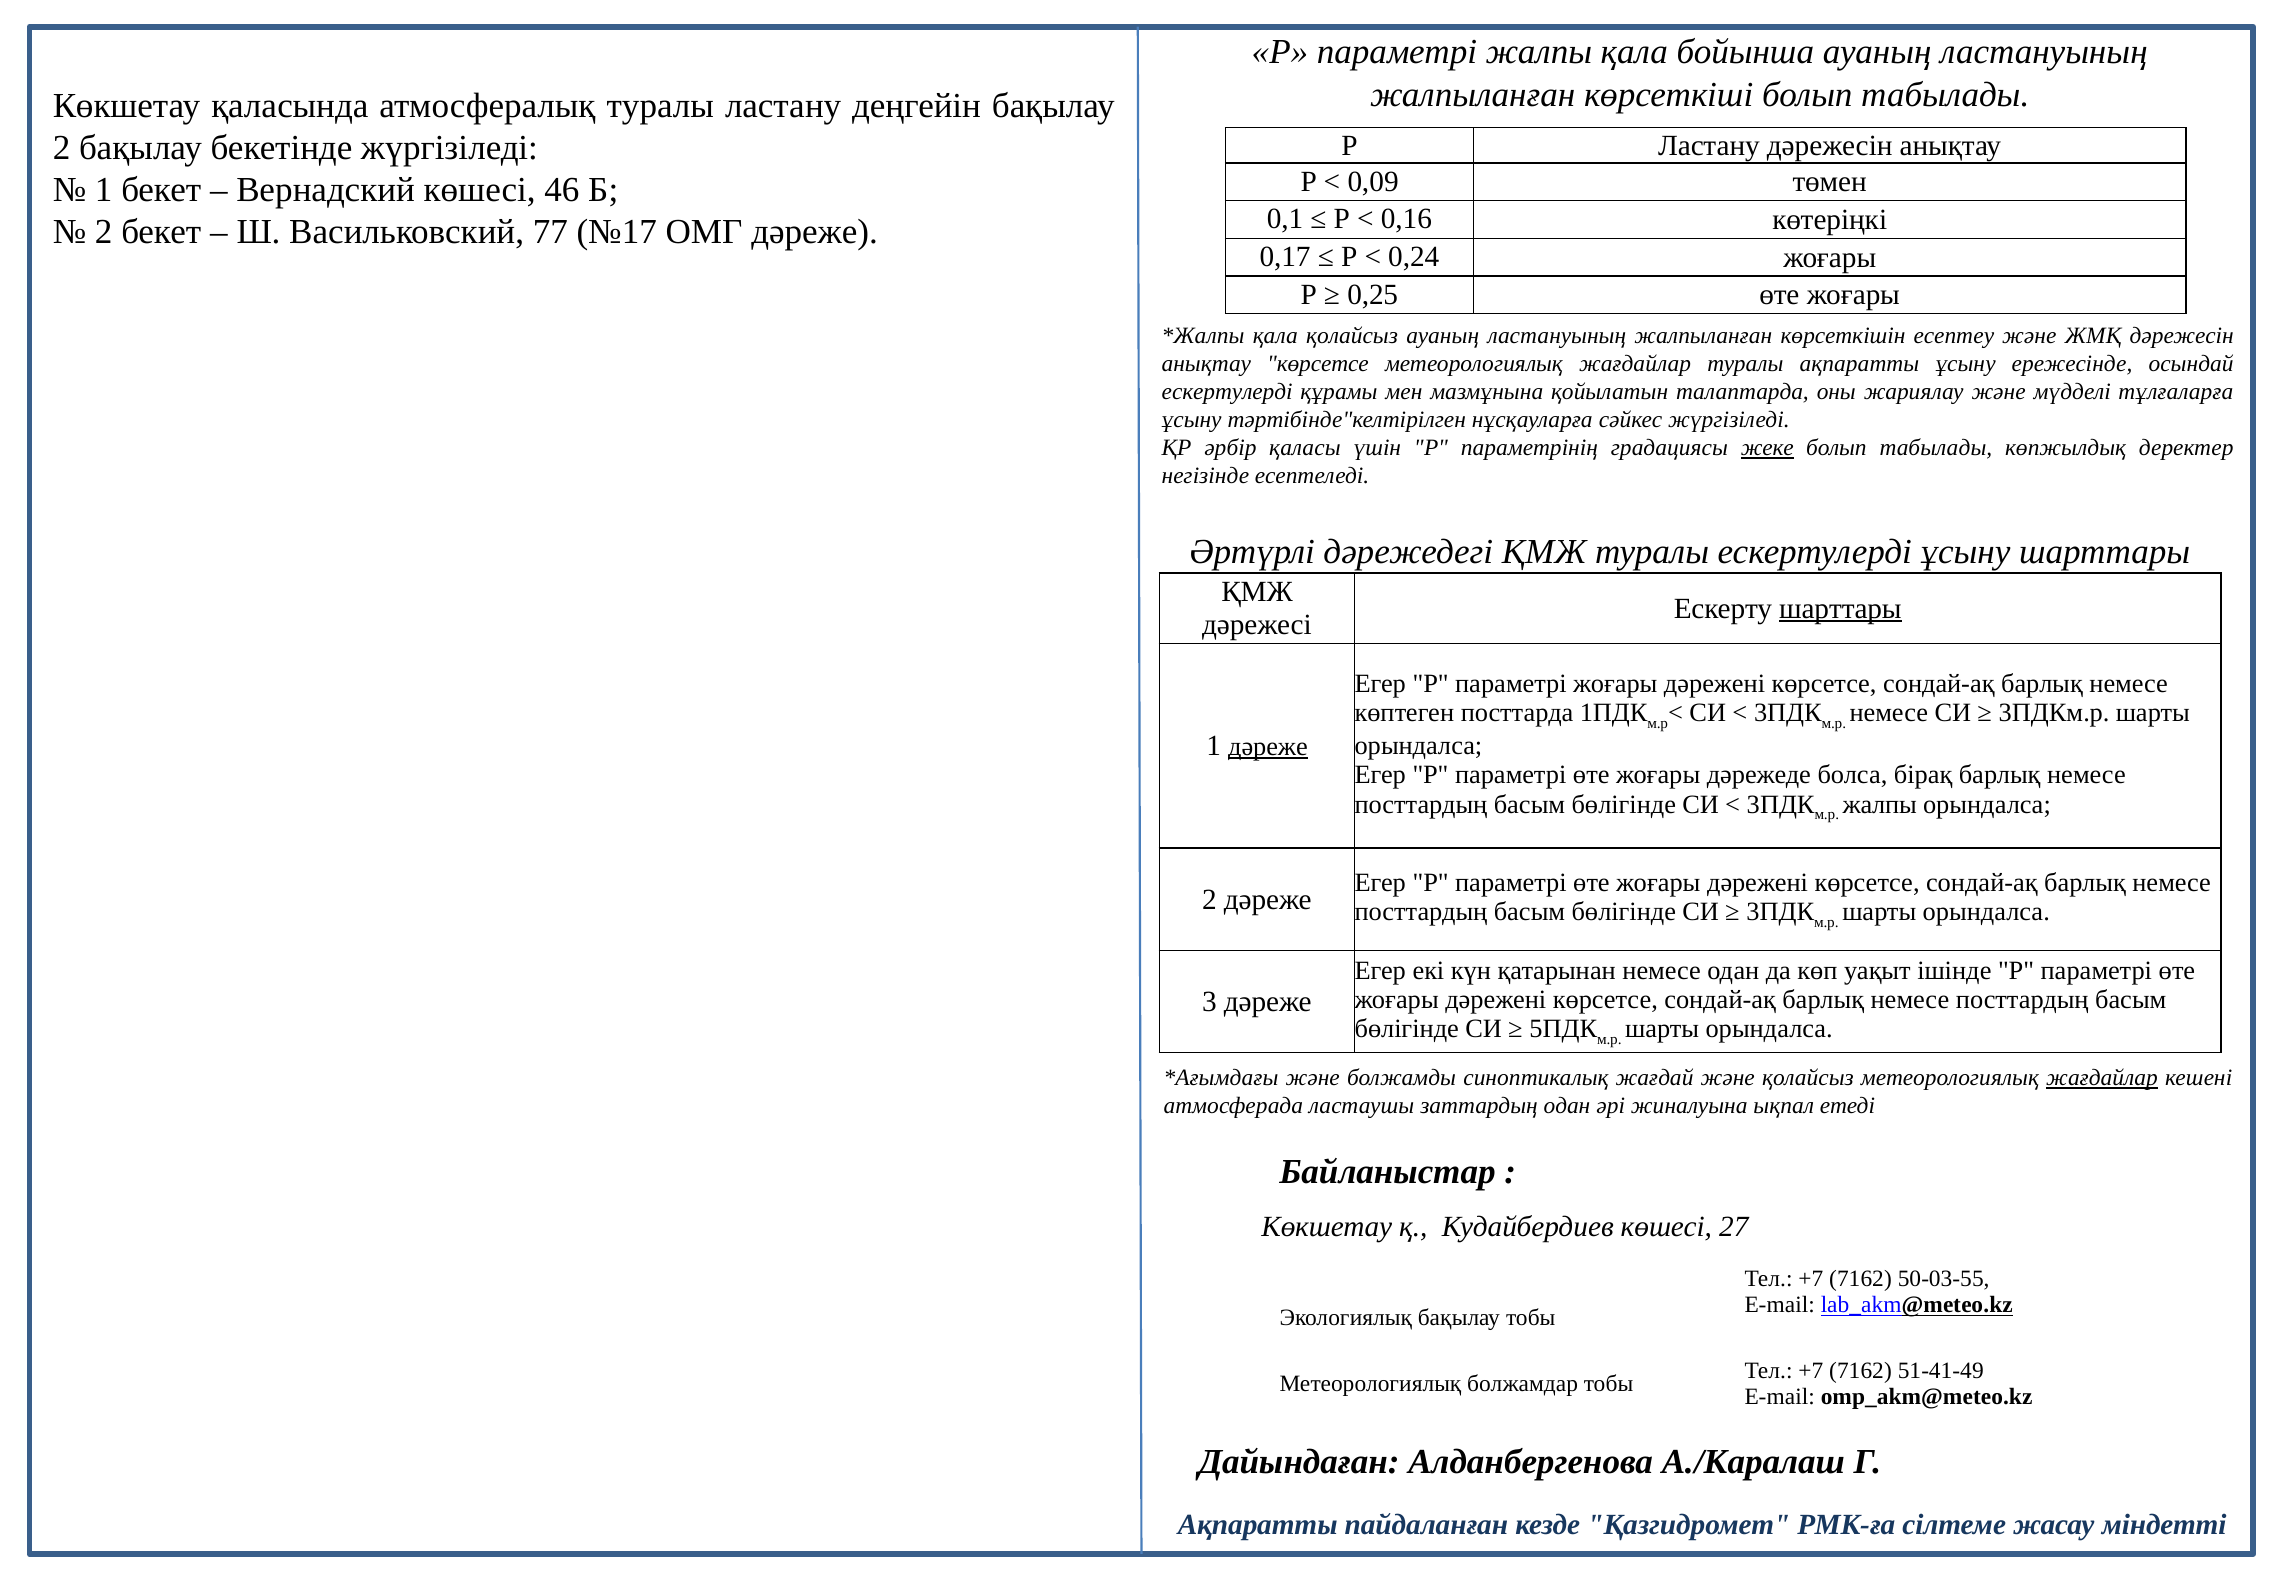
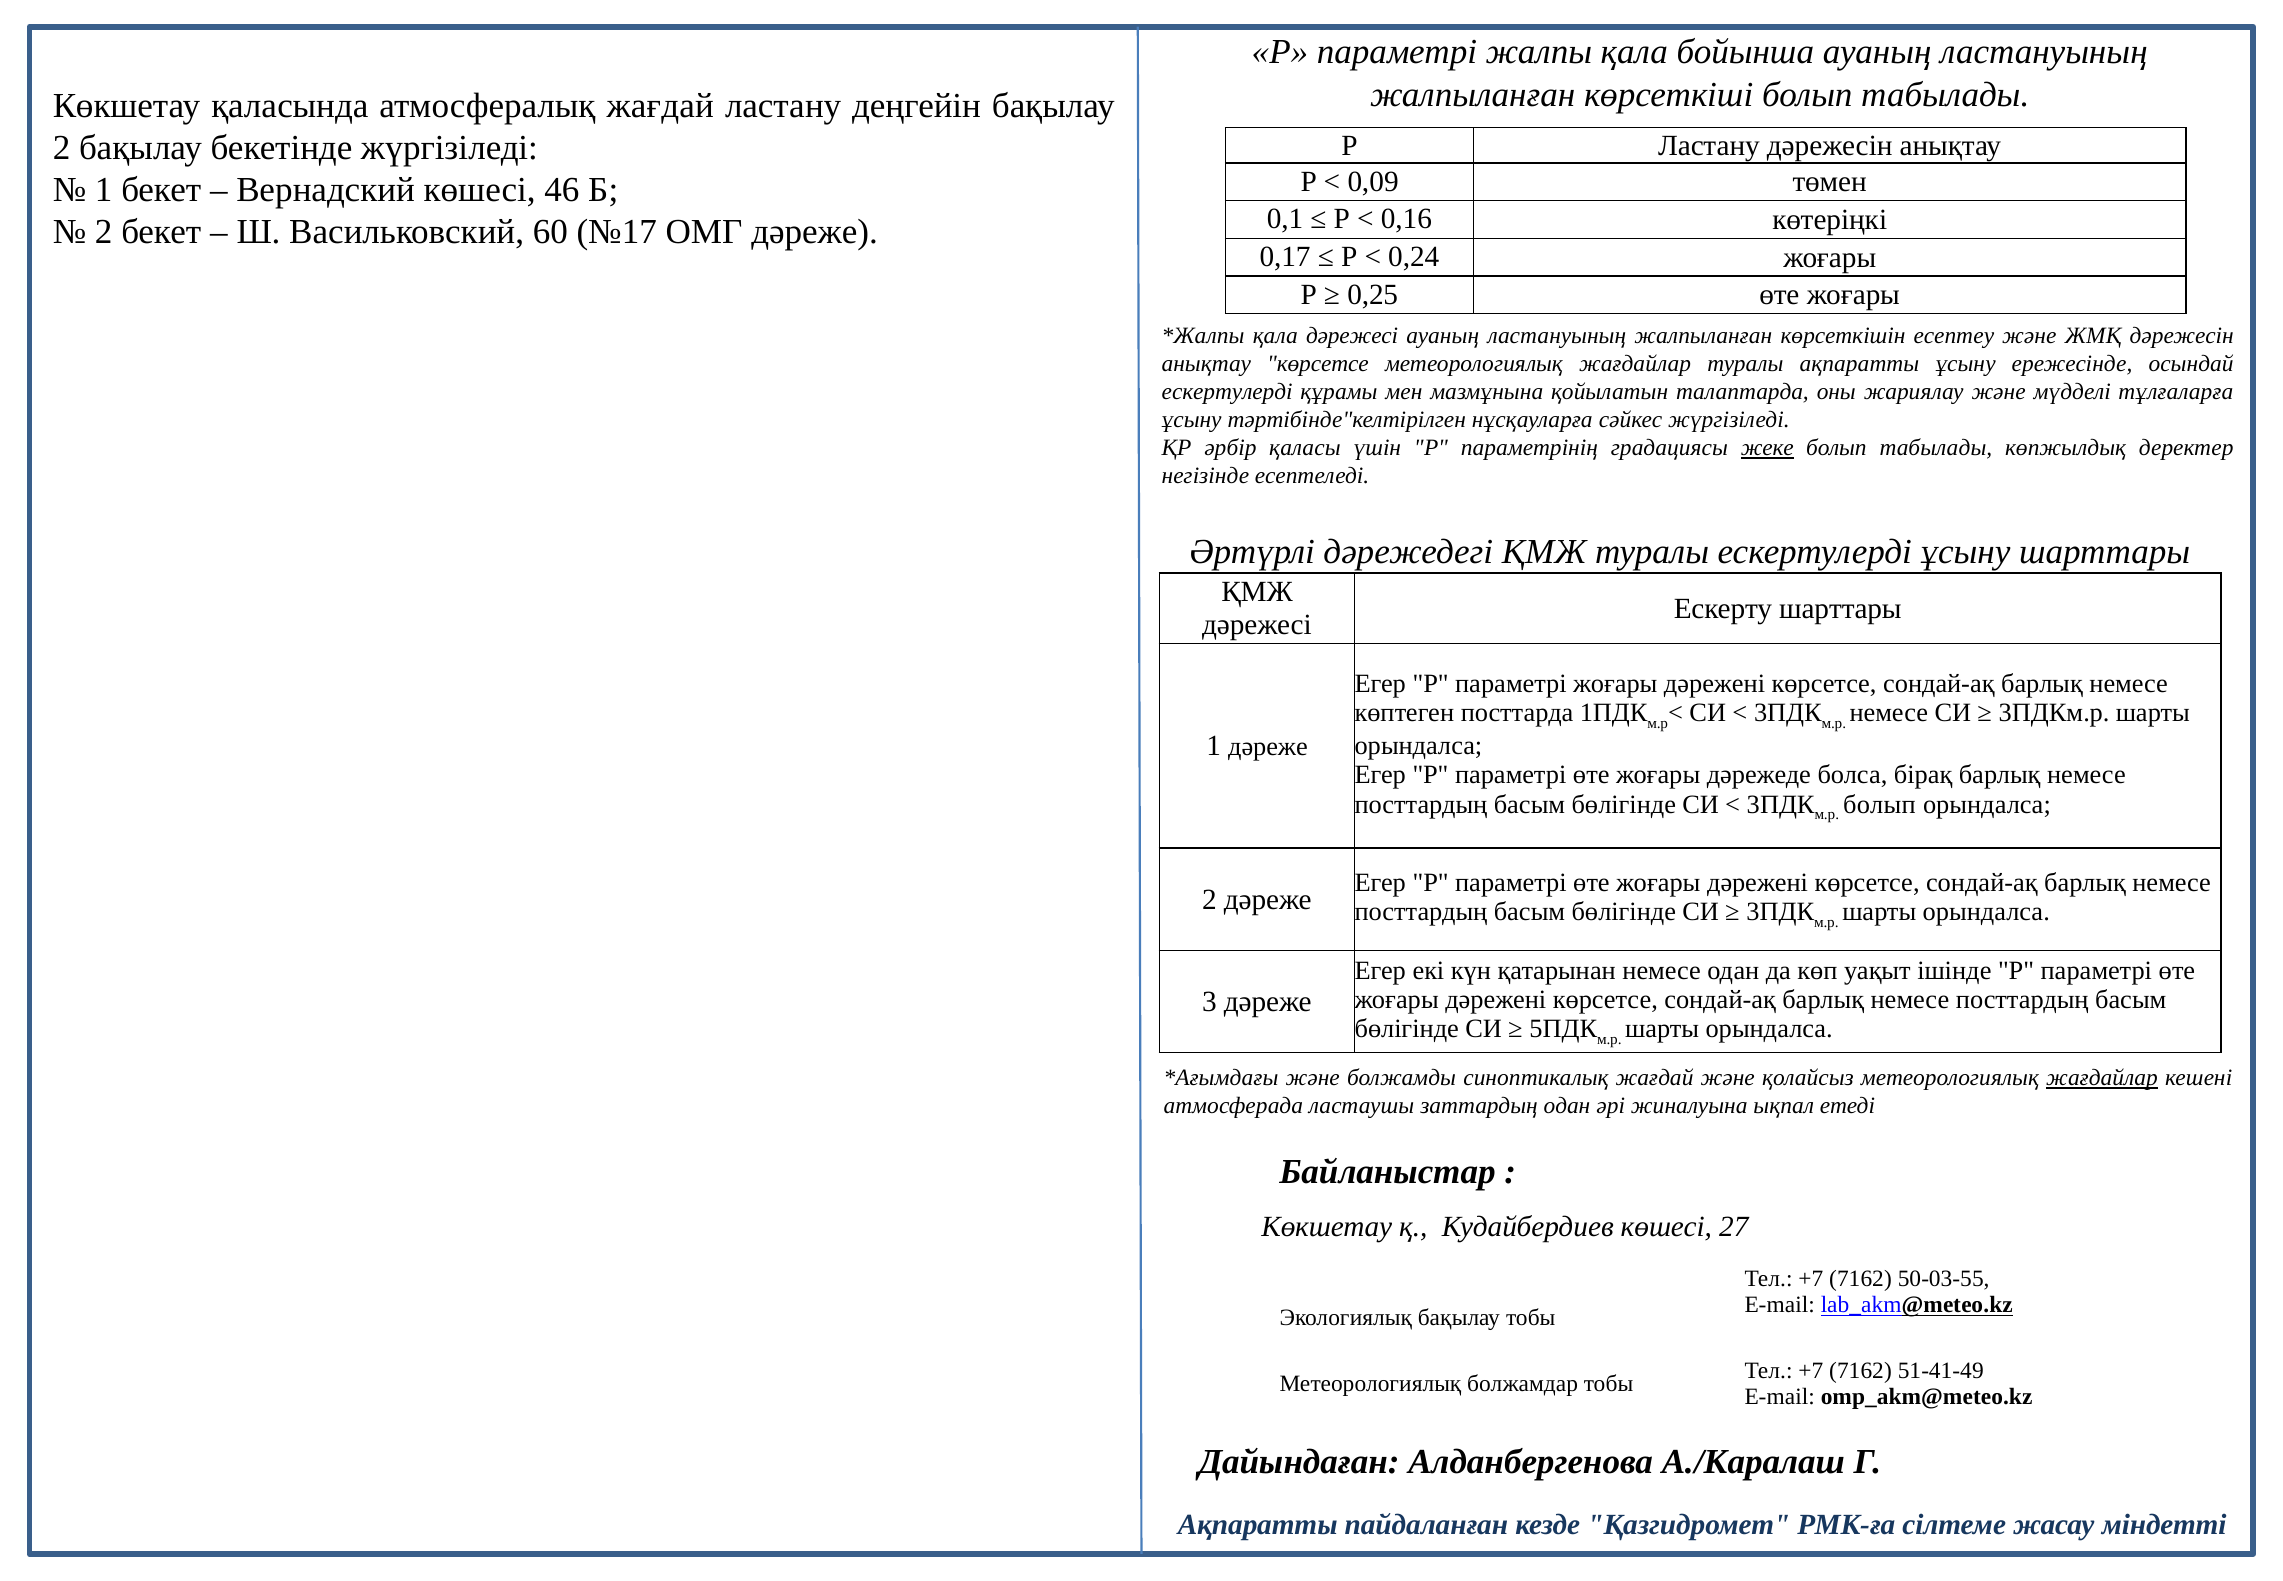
атмосфералық туралы: туралы -> жағдай
77: 77 -> 60
қала қолайсыз: қолайсыз -> дәрежесі
шарттары at (1840, 608) underline: present -> none
дәреже at (1268, 747) underline: present -> none
жалпы at (1880, 804): жалпы -> болып
